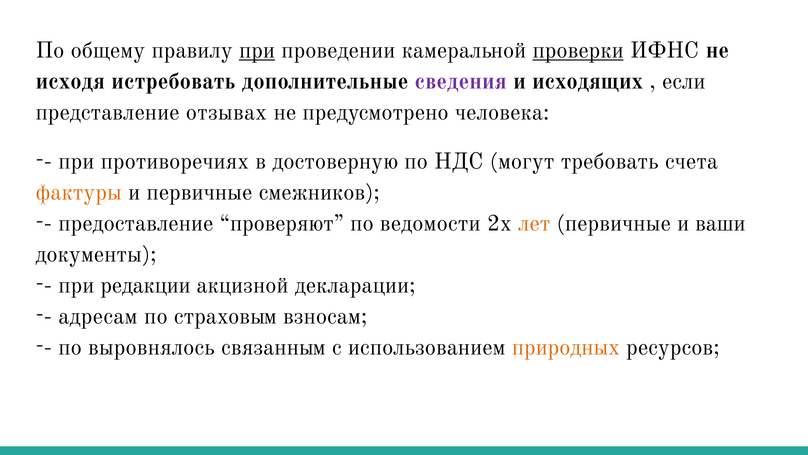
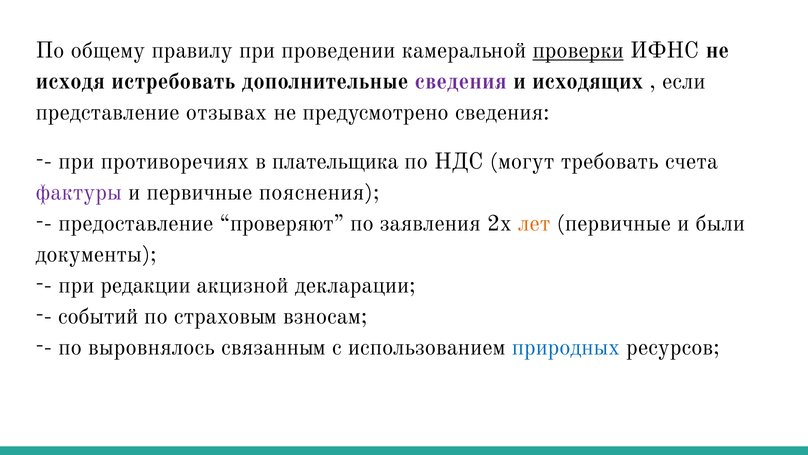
при at (257, 50) underline: present -> none
предусмотрено человека: человека -> сведения
достоверную: достоверную -> плательщика
фактуры colour: orange -> purple
смежников: смежников -> пояснения
ведомости: ведомости -> заявления
ваши: ваши -> были
адресам: адресам -> событий
природных colour: orange -> blue
